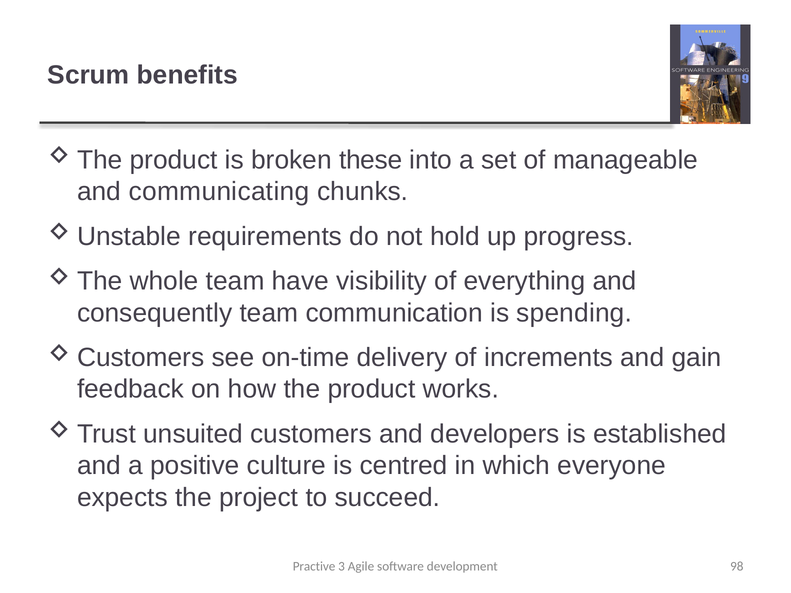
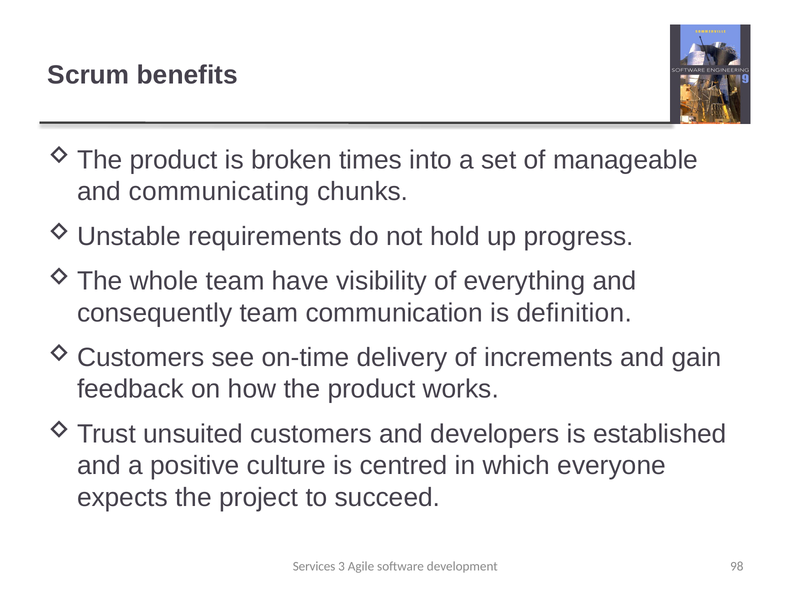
these: these -> times
spending: spending -> definition
Practive: Practive -> Services
